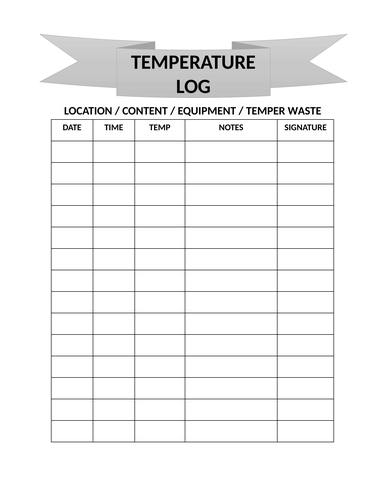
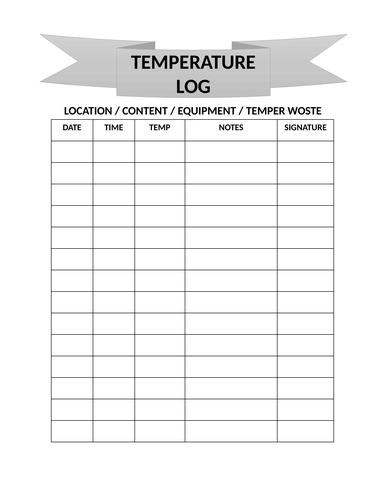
WASTE: WASTE -> WOSTE
